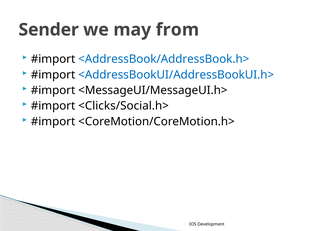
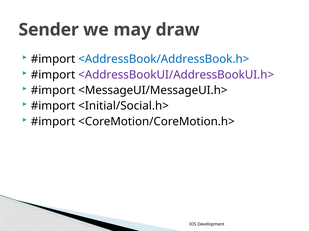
from: from -> draw
<AddressBookUI/AddressBookUI.h> colour: blue -> purple
<Clicks/Social.h>: <Clicks/Social.h> -> <Initial/Social.h>
